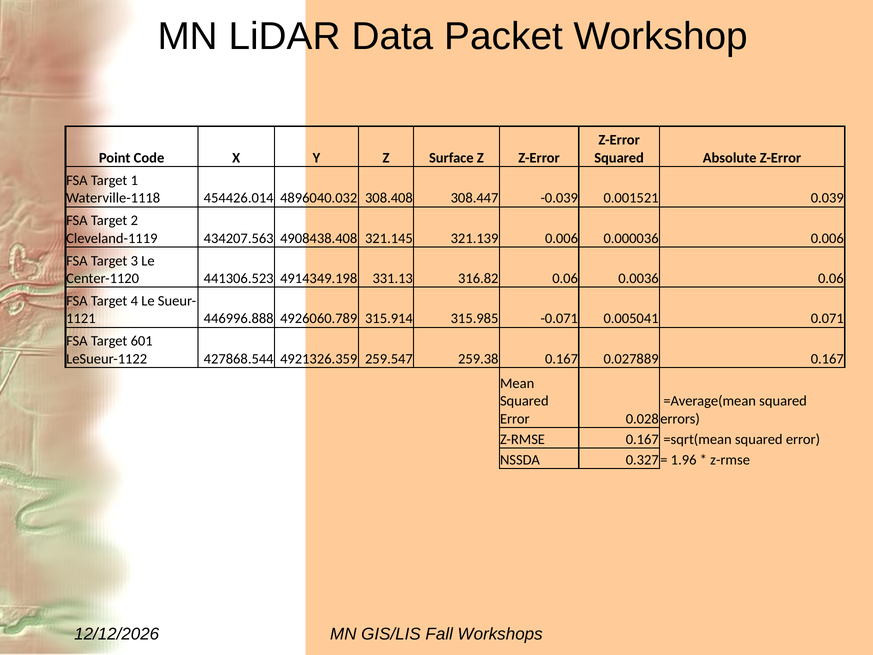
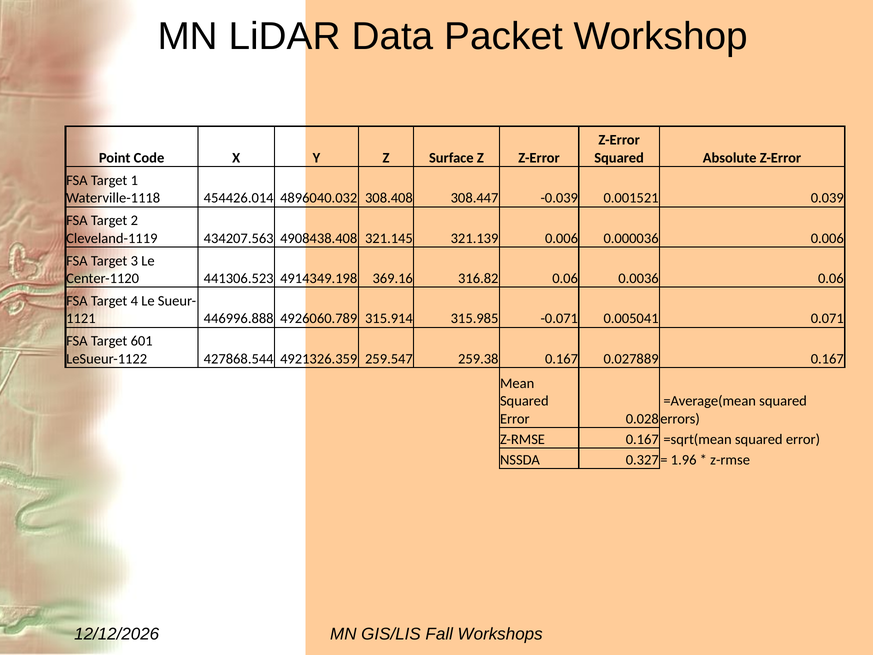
331.13: 331.13 -> 369.16
